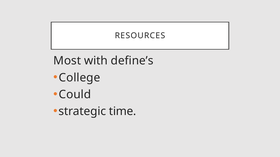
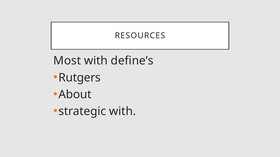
College: College -> Rutgers
Could: Could -> About
strategic time: time -> with
